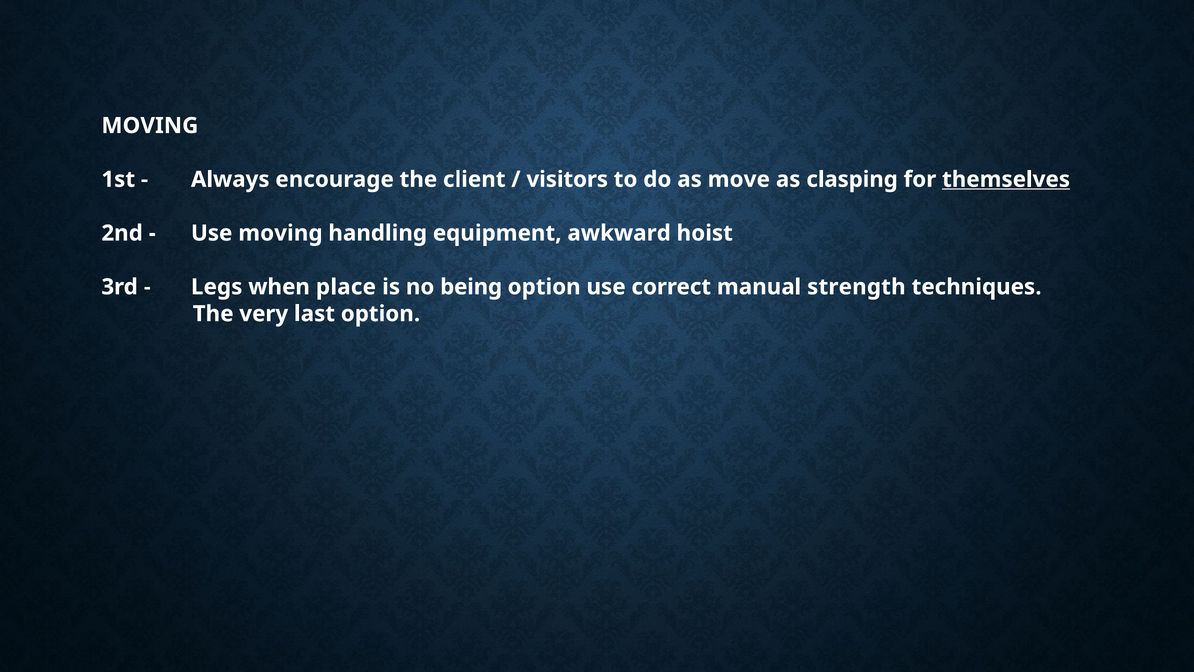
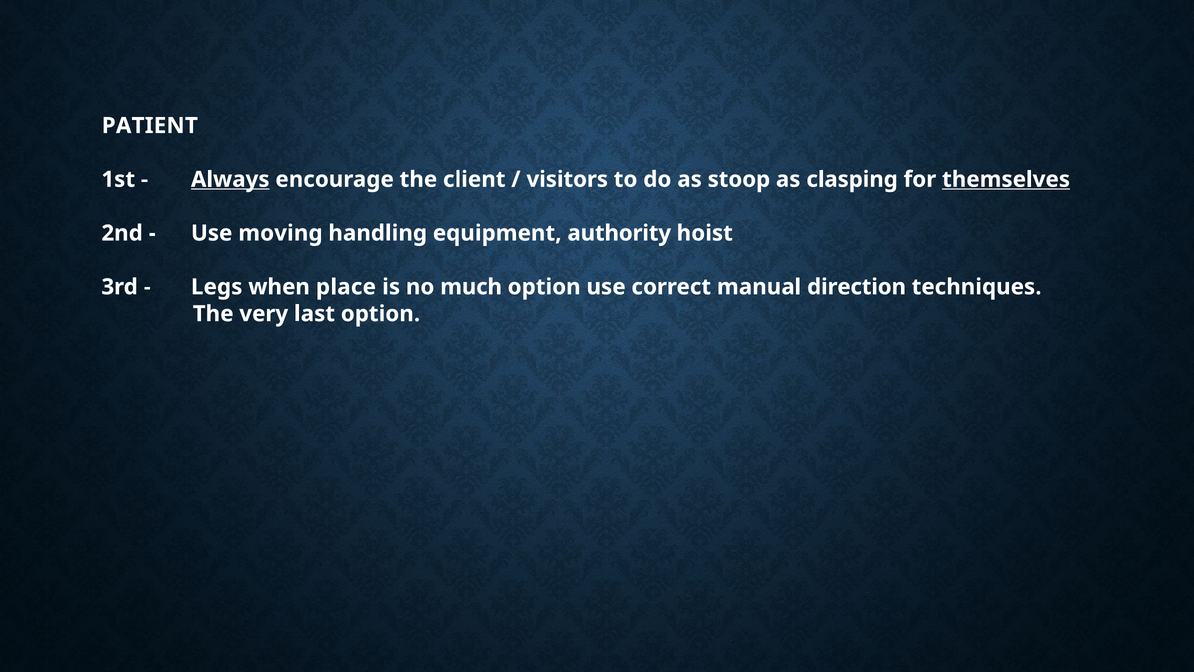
MOVING at (150, 126): MOVING -> PATIENT
Always underline: none -> present
move: move -> stoop
awkward: awkward -> authority
being: being -> much
strength: strength -> direction
